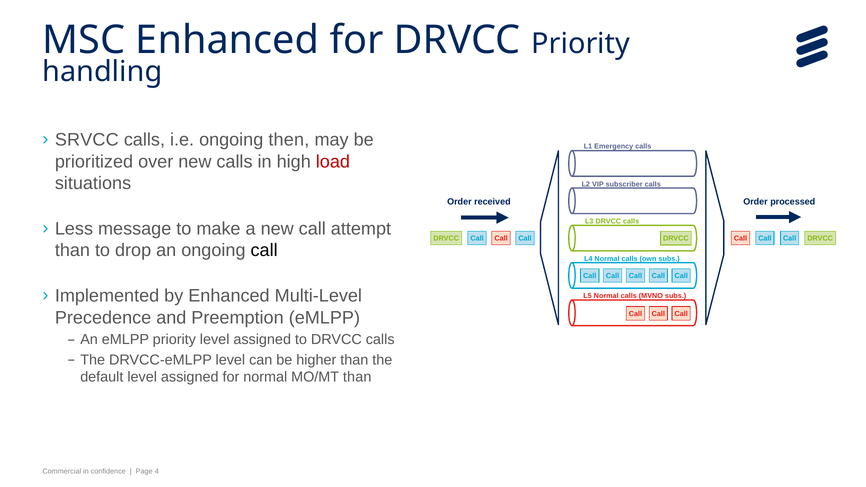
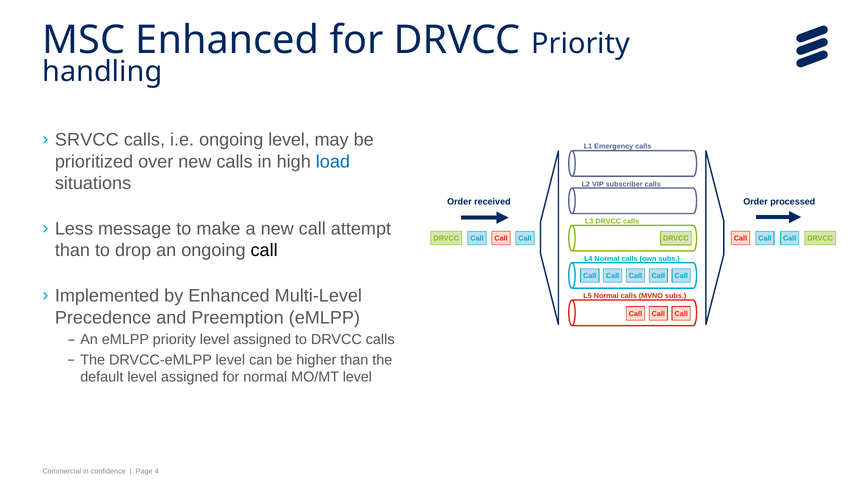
ongoing then: then -> level
load colour: red -> blue
MO/MT than: than -> level
